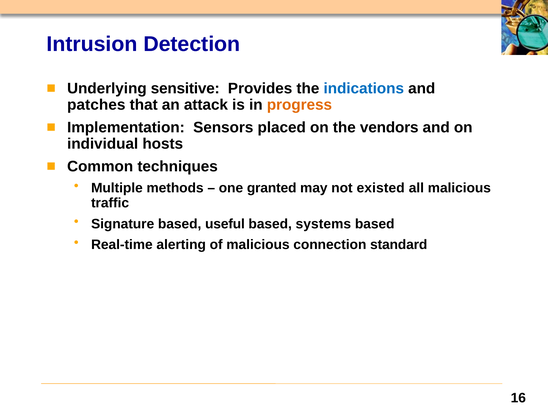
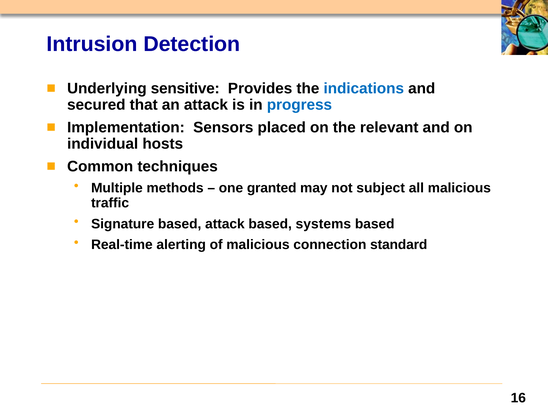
patches: patches -> secured
progress colour: orange -> blue
vendors: vendors -> relevant
existed: existed -> subject
based useful: useful -> attack
